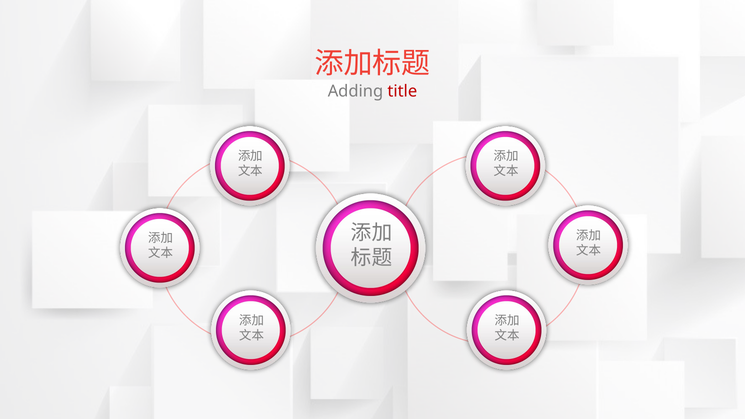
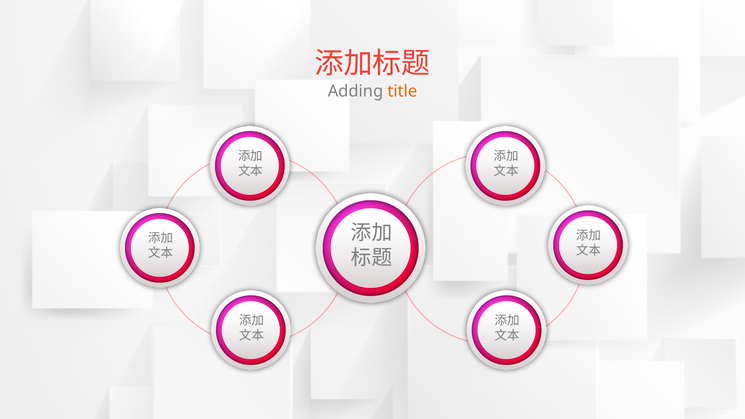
title colour: red -> orange
